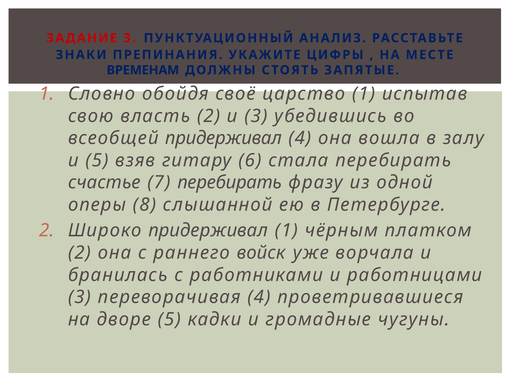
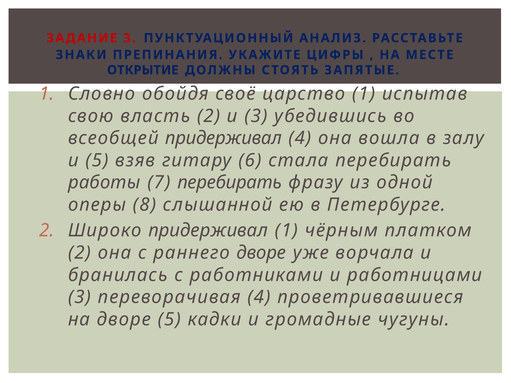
ВРЕМЕНАМ: ВРЕМЕНАМ -> ОТКРЫТИЕ
счастье: счастье -> работы
раннего войск: войск -> дворе
